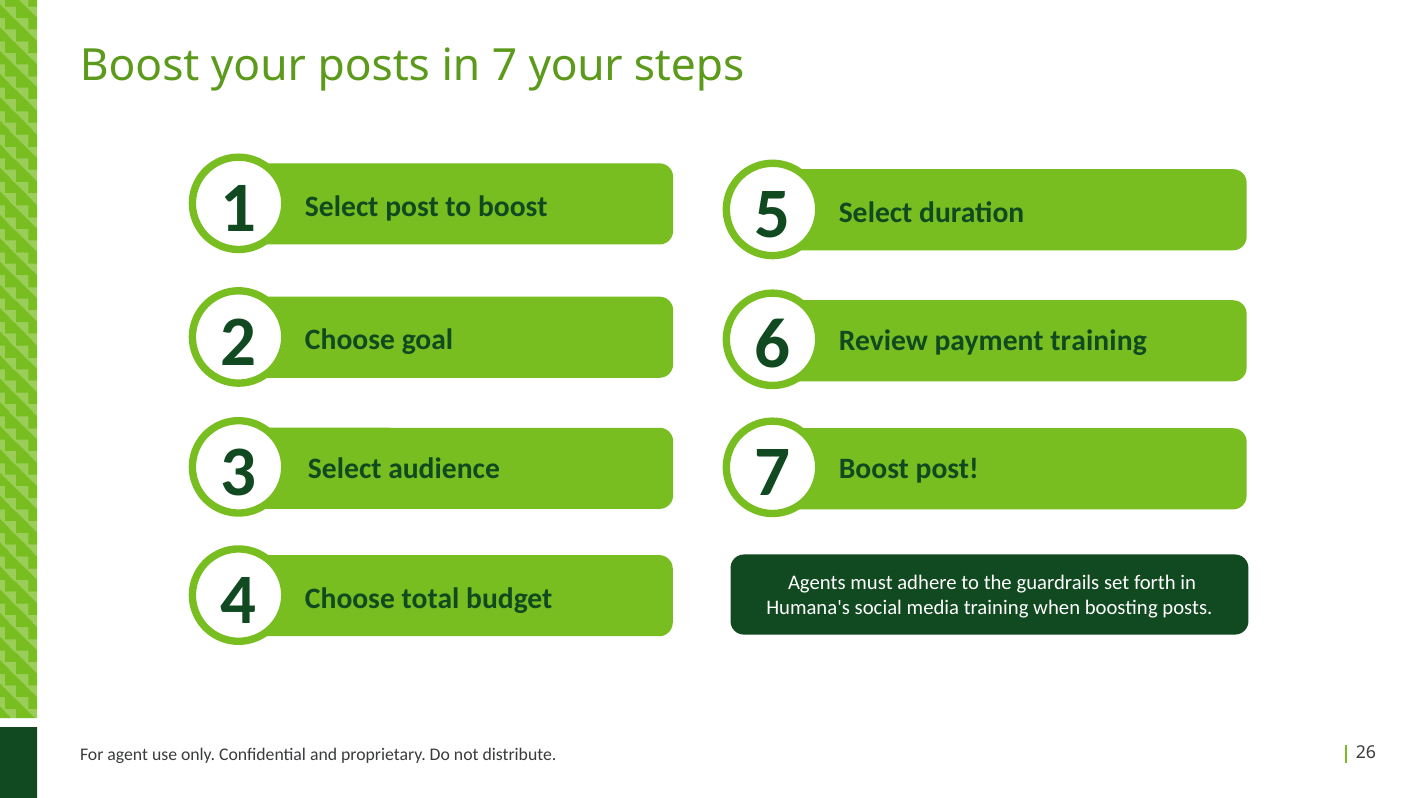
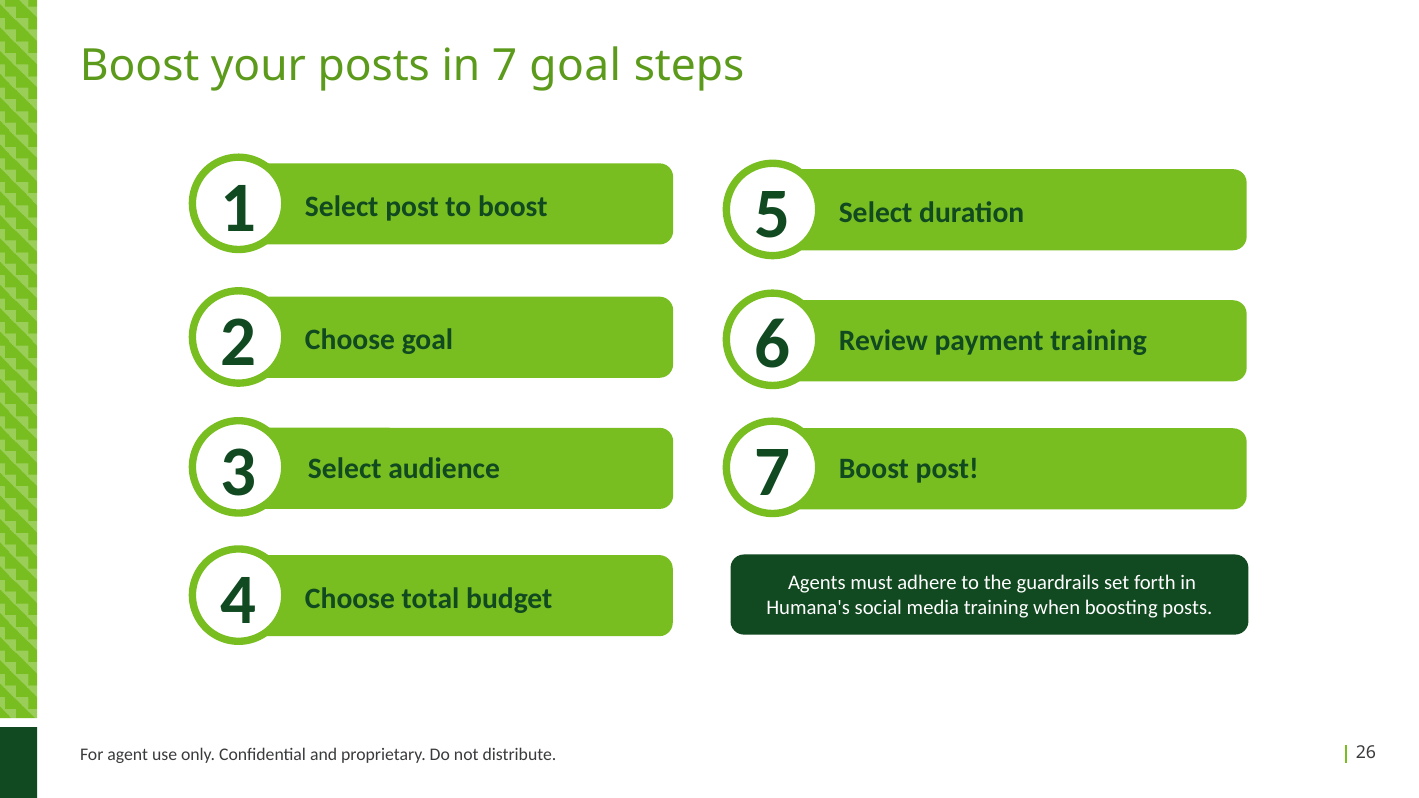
7 your: your -> goal
